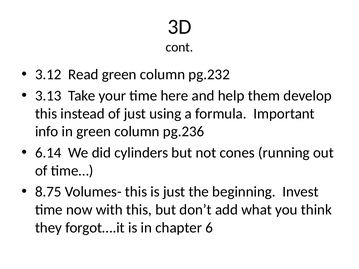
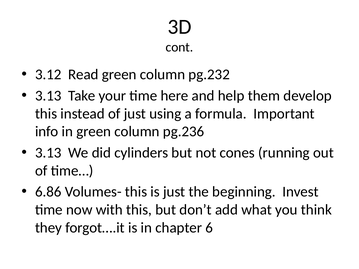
6.14 at (48, 153): 6.14 -> 3.13
8.75: 8.75 -> 6.86
